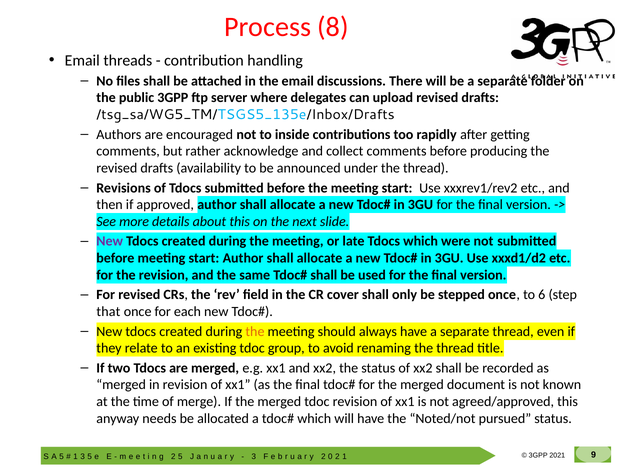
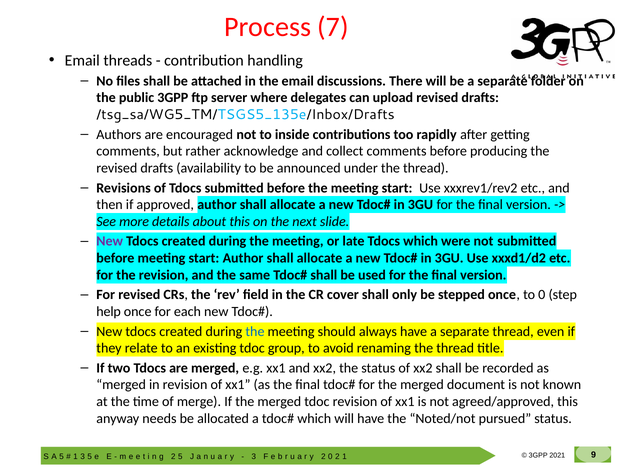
8: 8 -> 7
to 6: 6 -> 0
that: that -> help
the at (255, 331) colour: orange -> blue
